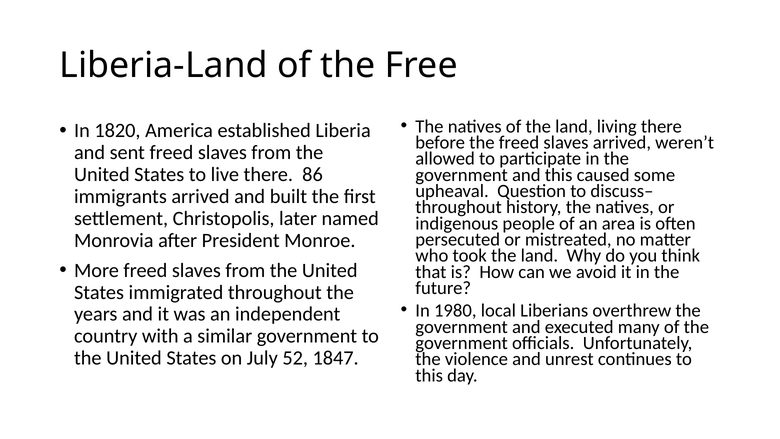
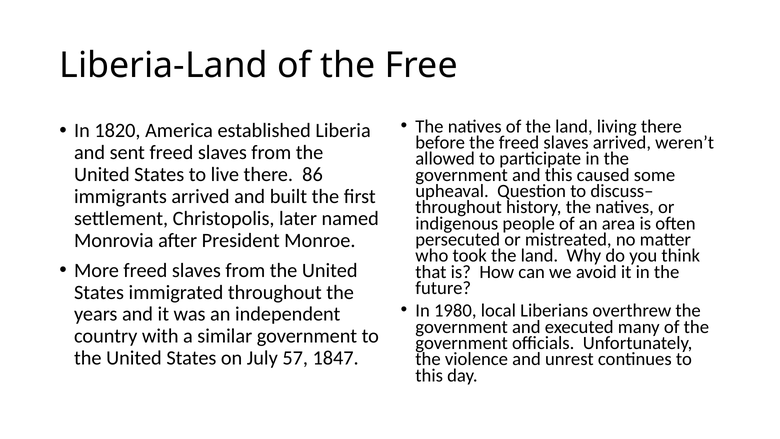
52: 52 -> 57
